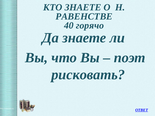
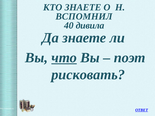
РАВЕНСТВЕ: РАВЕНСТВЕ -> ВСПОМНИЛ
горячо: горячо -> дивила
что underline: none -> present
